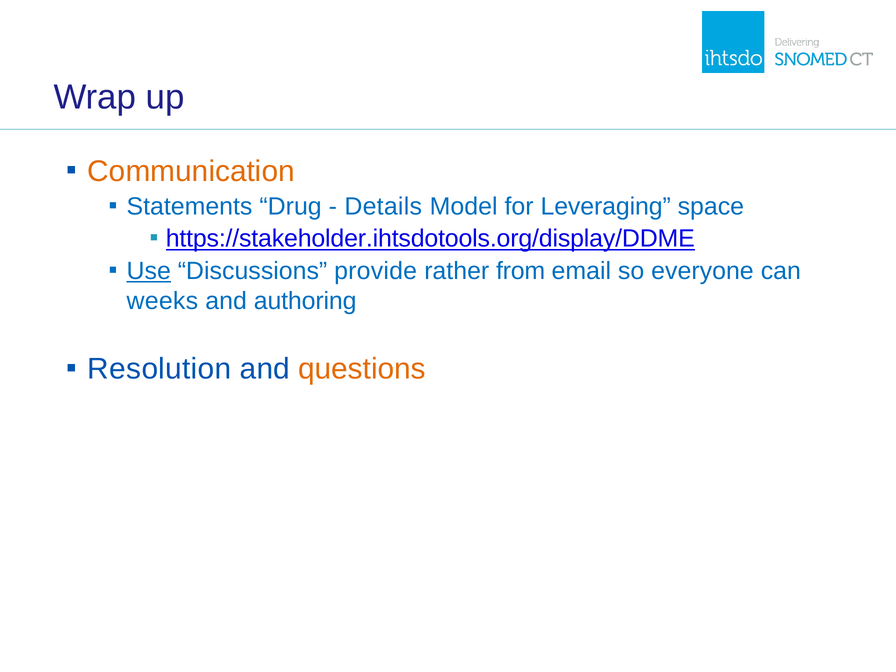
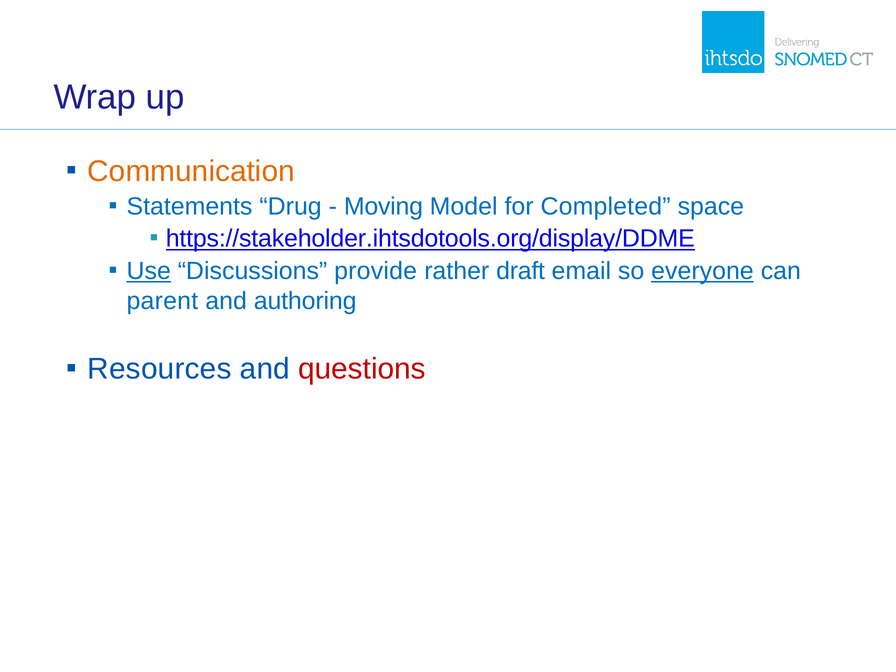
Details: Details -> Moving
Leveraging: Leveraging -> Completed
from: from -> draft
everyone underline: none -> present
weeks: weeks -> parent
Resolution: Resolution -> Resources
questions colour: orange -> red
